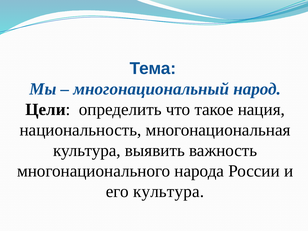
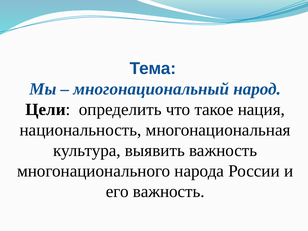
его культура: культура -> важность
